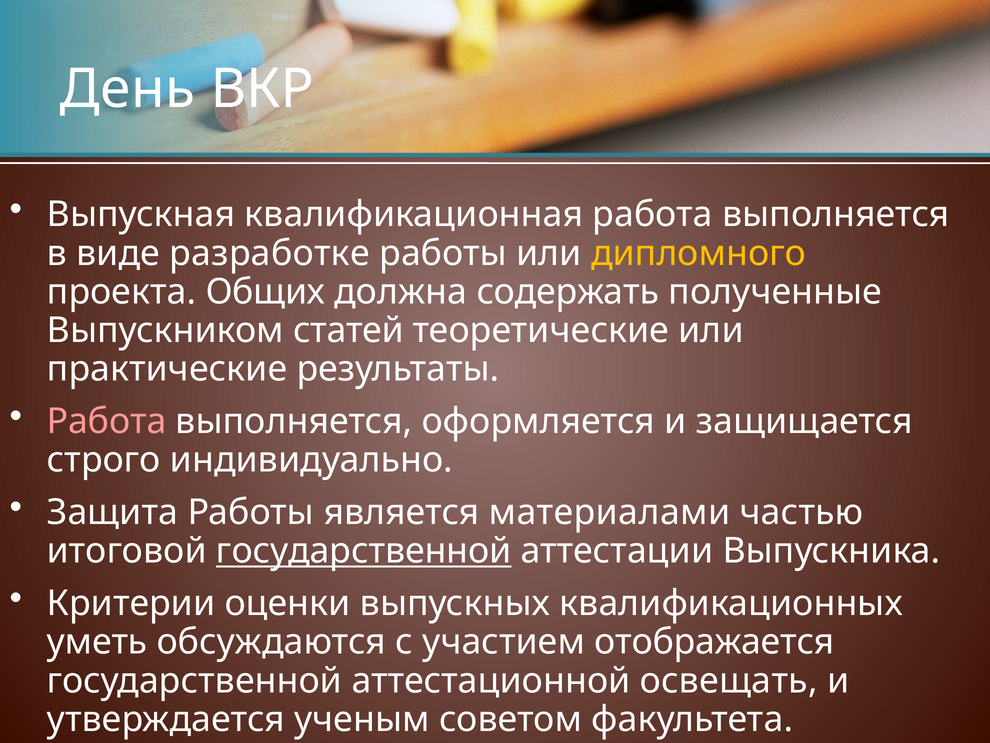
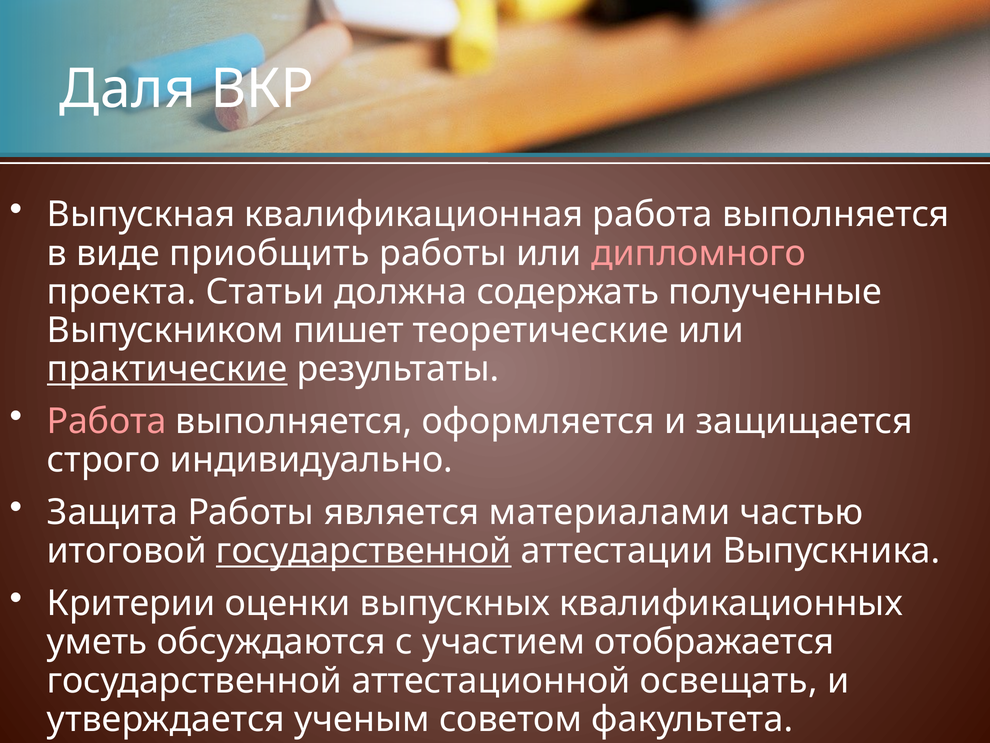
День: День -> Даля
разработке: разработке -> приобщить
дипломного colour: yellow -> pink
Общих: Общих -> Статьи
статей: статей -> пишет
практические underline: none -> present
